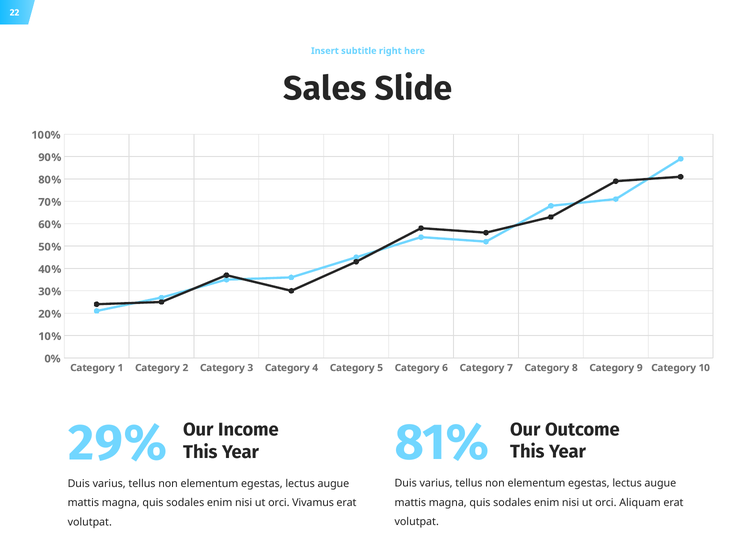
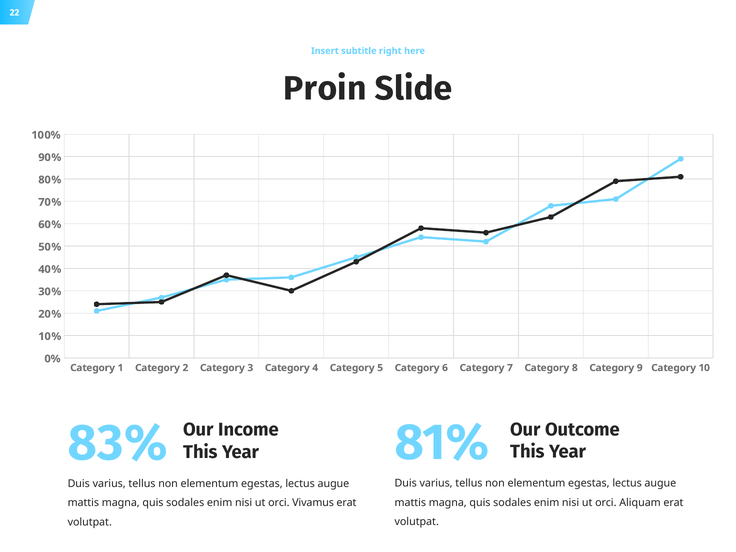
Sales: Sales -> Proin
29%: 29% -> 83%
